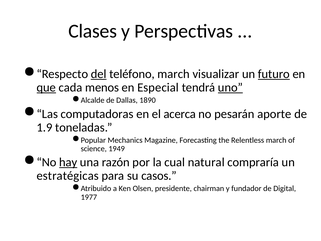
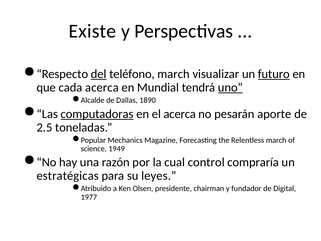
Clases: Clases -> Existe
que underline: present -> none
cada menos: menos -> acerca
Especial: Especial -> Mundial
computadoras underline: none -> present
1.9: 1.9 -> 2.5
hay underline: present -> none
natural: natural -> control
casos: casos -> leyes
